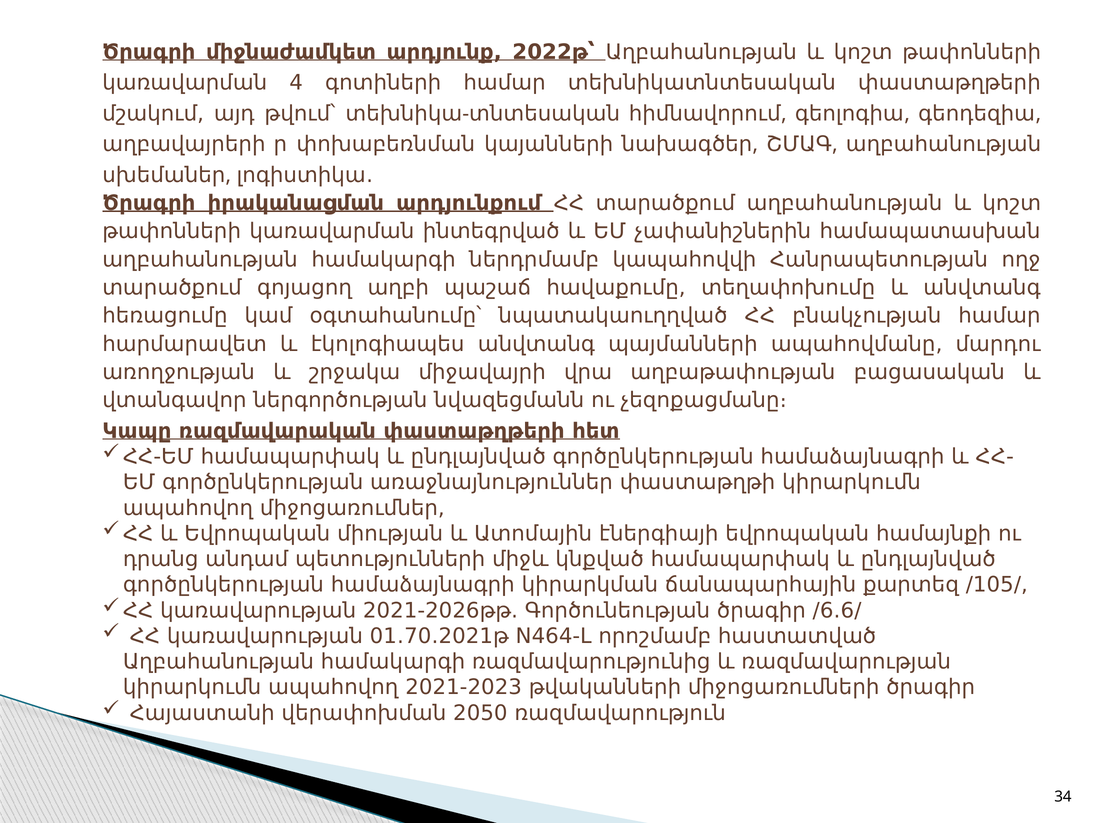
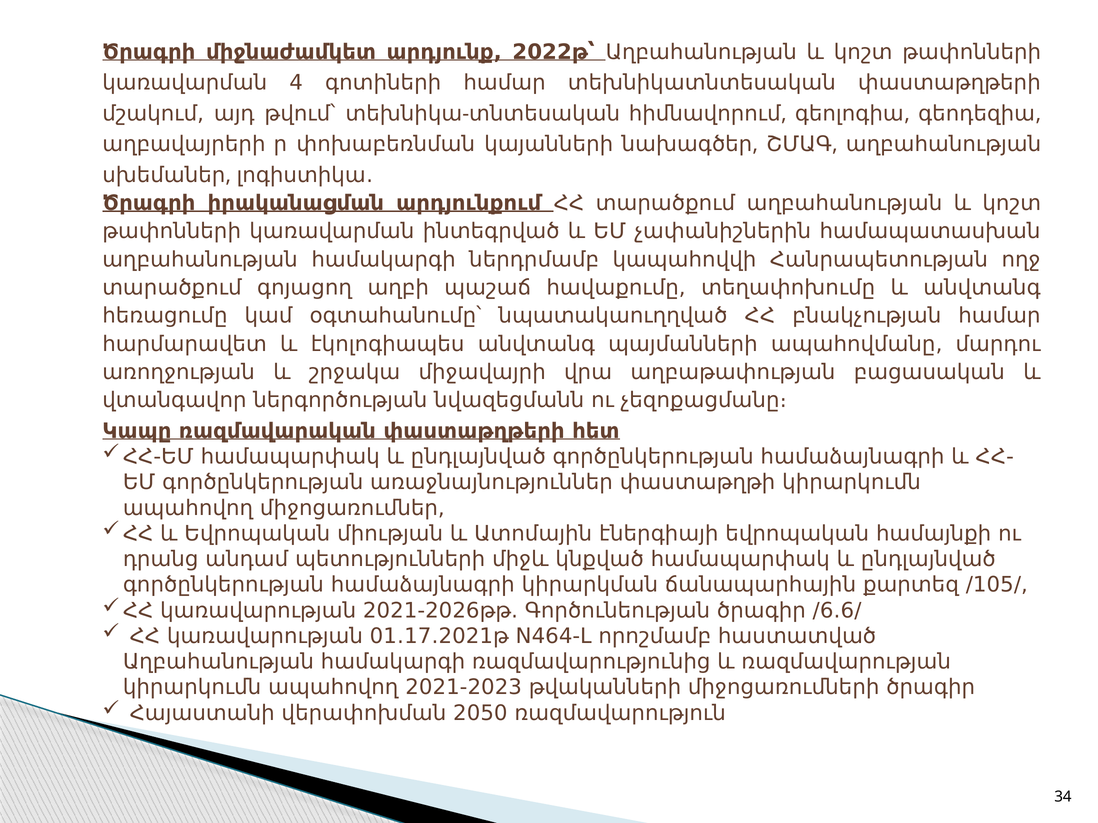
01․70․2021թ: 01․70․2021թ -> 01․17․2021թ
